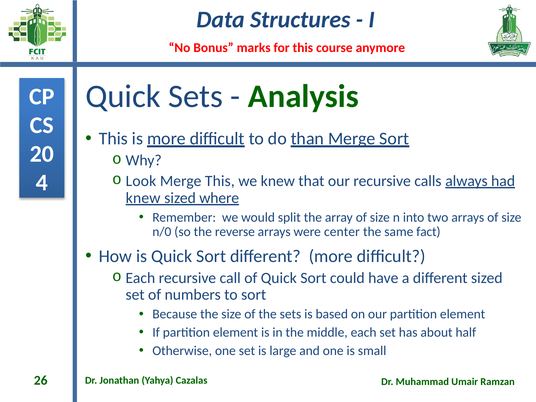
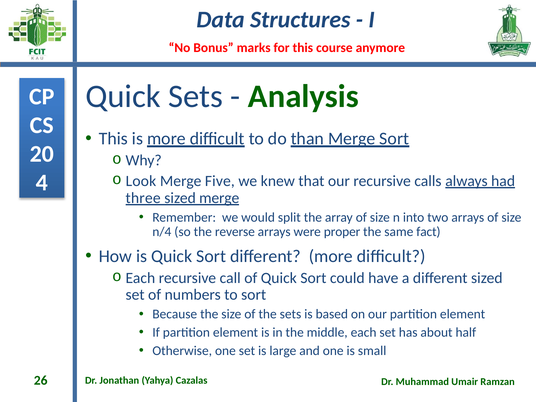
Merge This: This -> Five
knew at (143, 198): knew -> three
sized where: where -> merge
n/0: n/0 -> n/4
center: center -> proper
